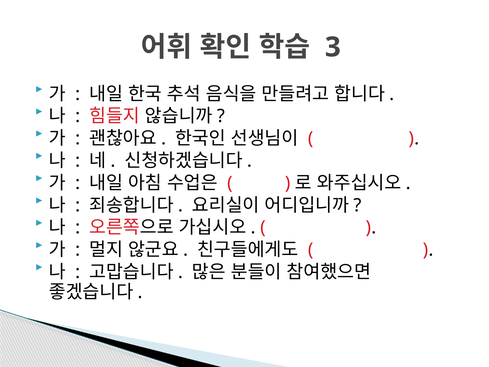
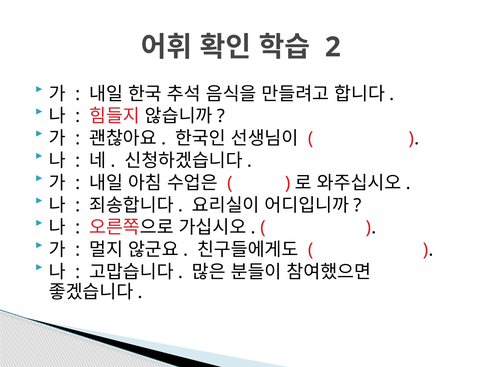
3: 3 -> 2
